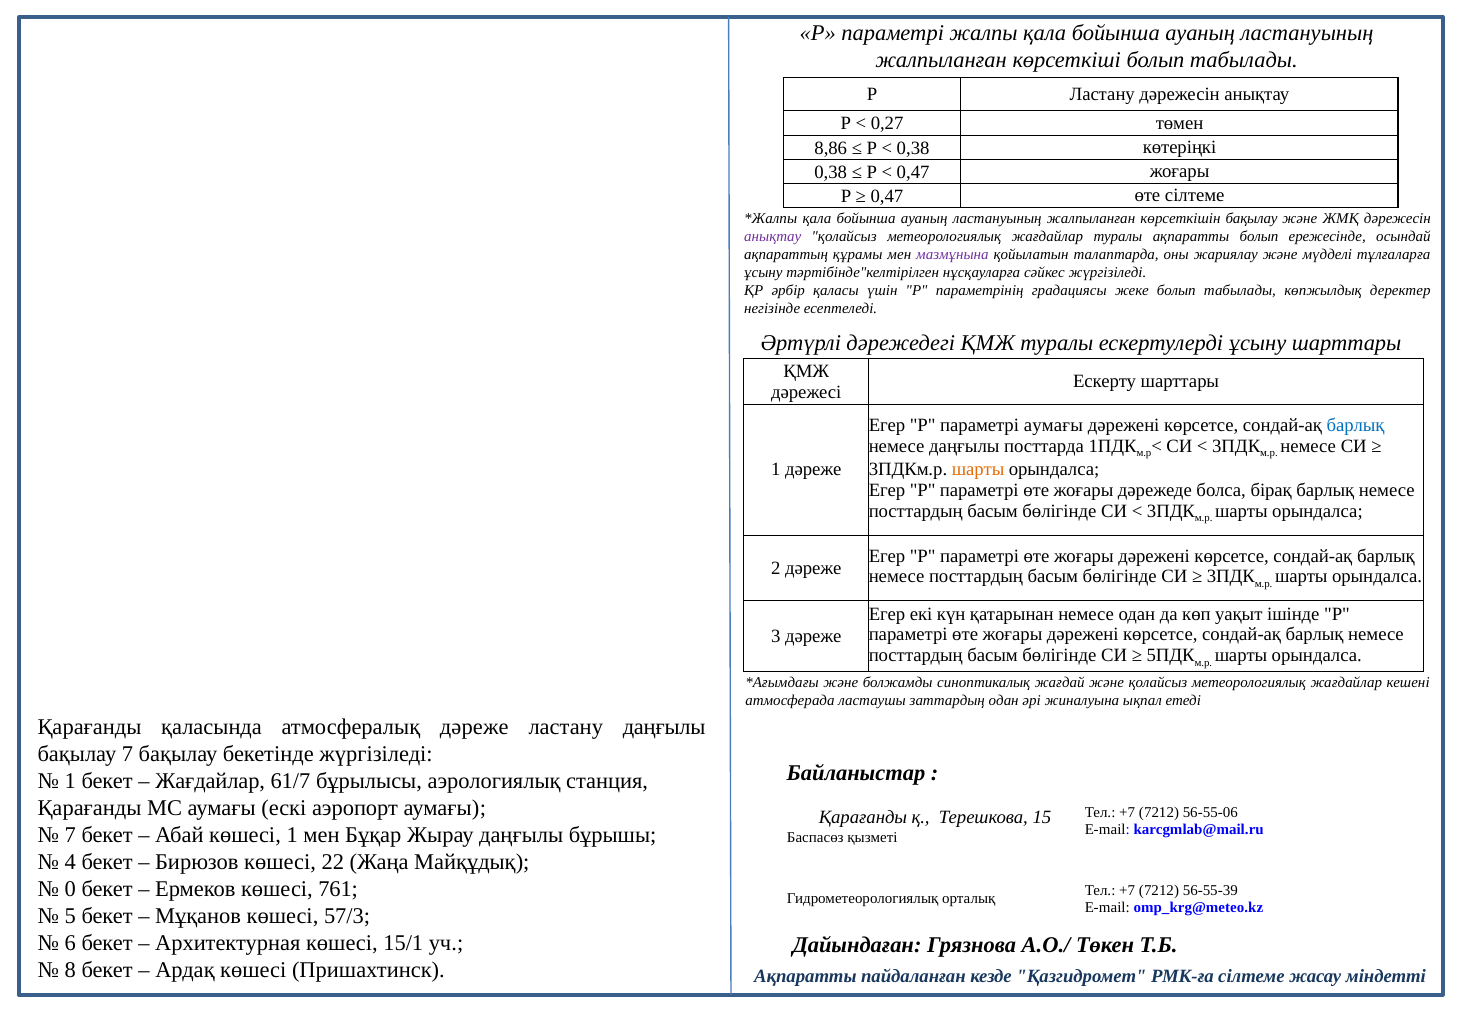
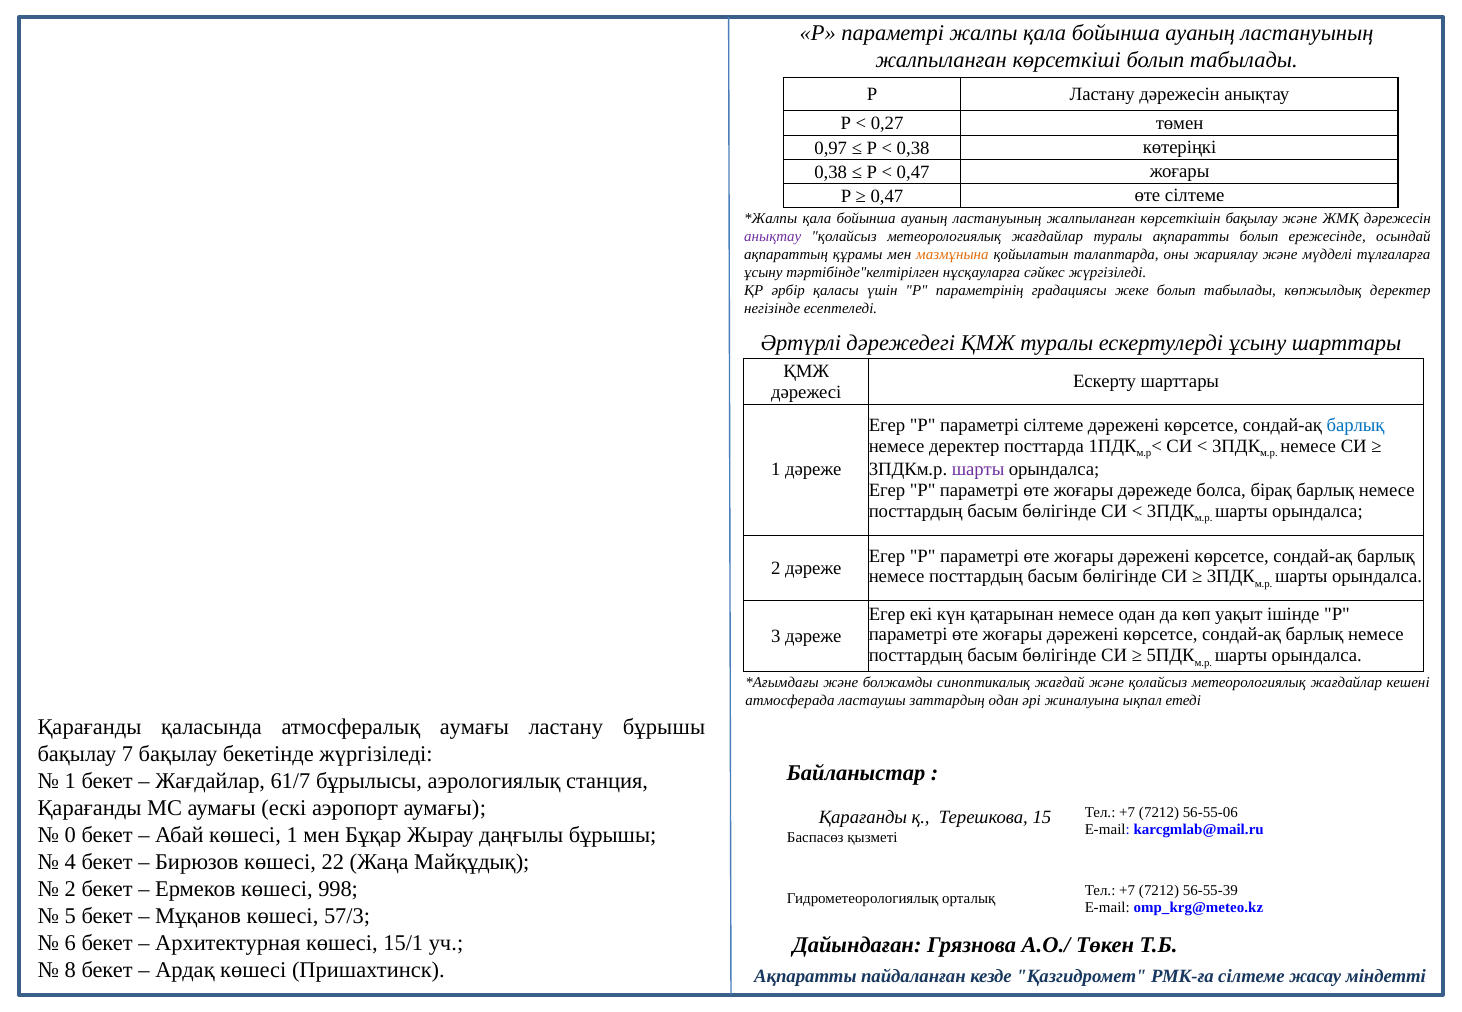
8,86: 8,86 -> 0,97
мазмұнына colour: purple -> orange
параметрі аумағы: аумағы -> сілтеме
немесе даңғылы: даңғылы -> деректер
шарты at (978, 470) colour: orange -> purple
атмосфералық дәреже: дәреже -> аумағы
ластану даңғылы: даңғылы -> бұрышы
7 at (70, 835): 7 -> 0
0 at (70, 889): 0 -> 2
761: 761 -> 998
